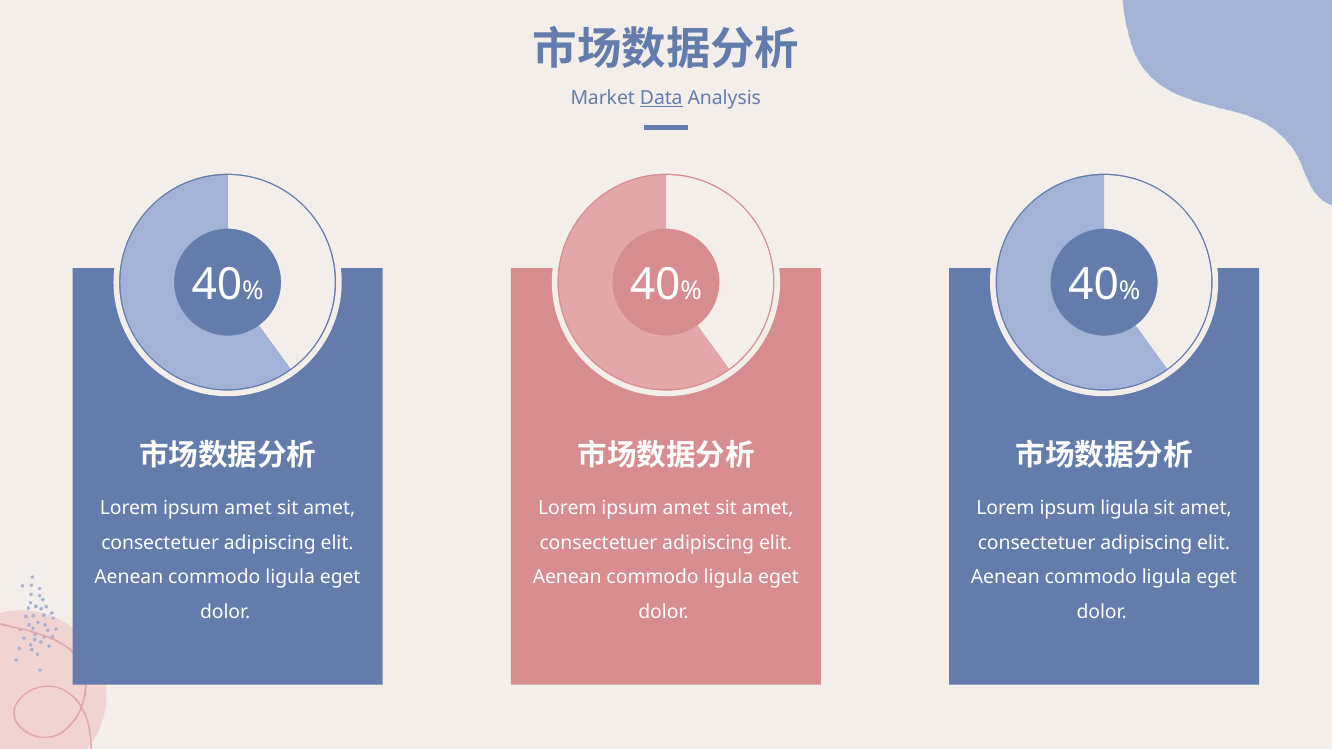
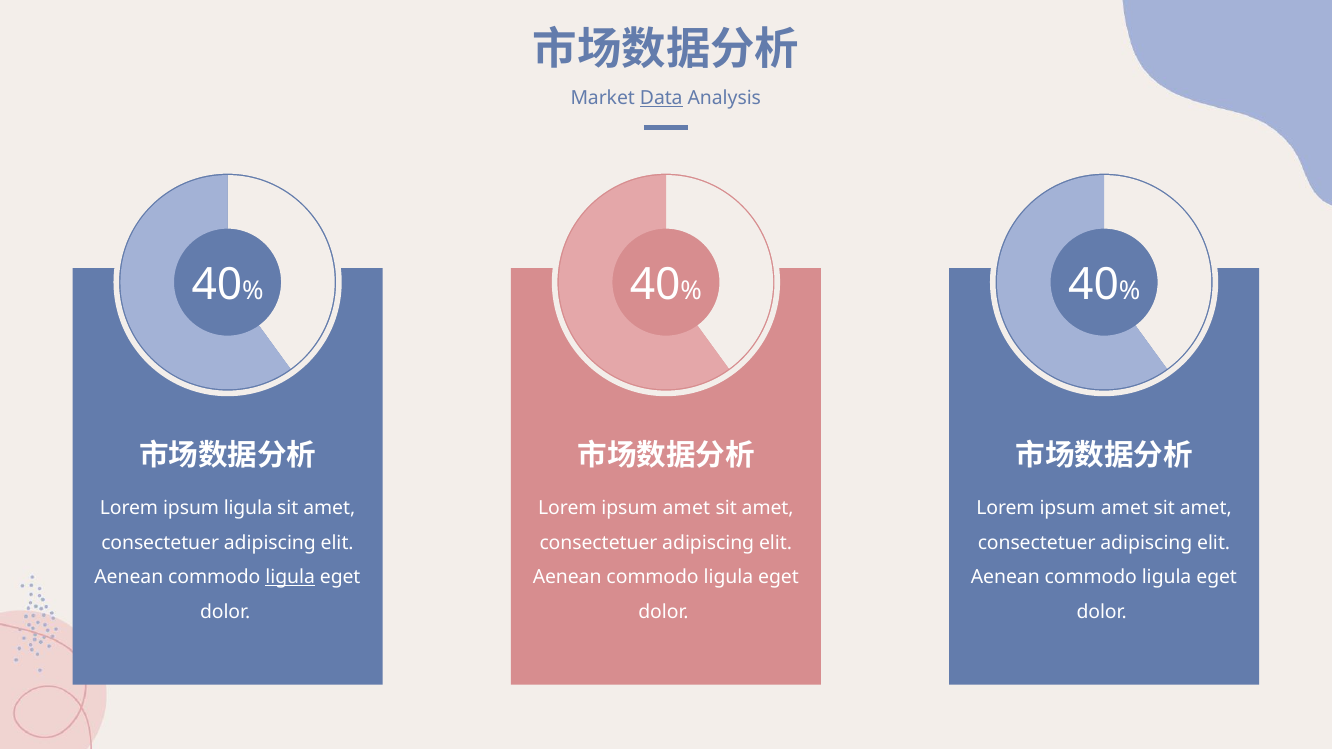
amet at (248, 508): amet -> ligula
ligula at (1125, 508): ligula -> amet
ligula at (290, 578) underline: none -> present
